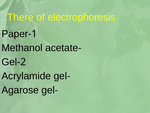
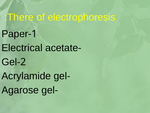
Methanol: Methanol -> Electrical
